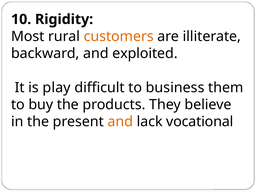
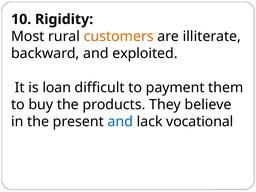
play: play -> loan
business: business -> payment
and at (120, 122) colour: orange -> blue
